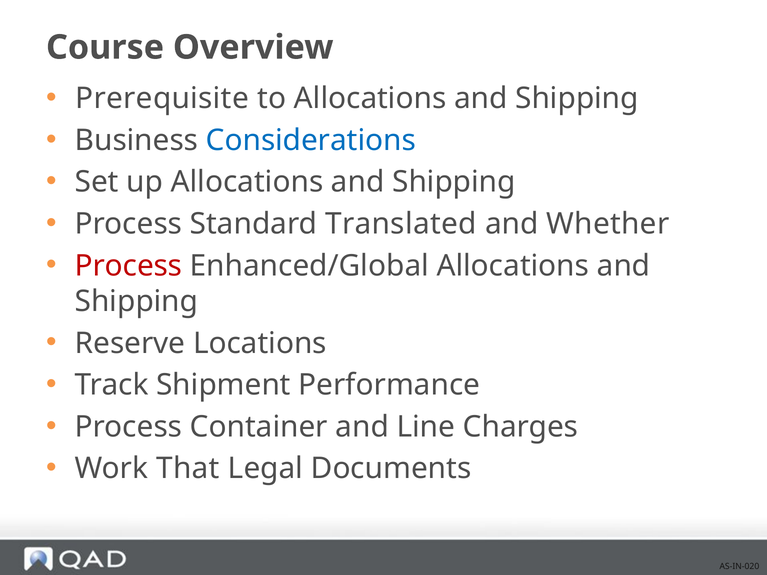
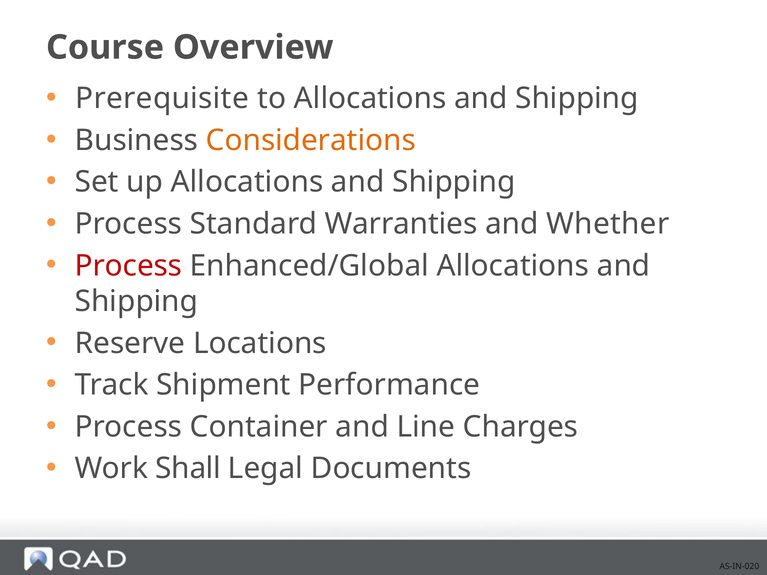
Considerations colour: blue -> orange
Translated: Translated -> Warranties
That: That -> Shall
